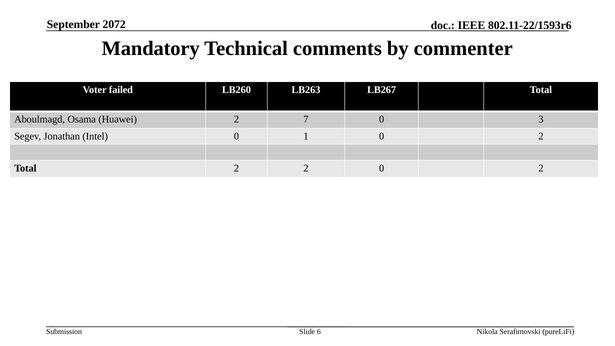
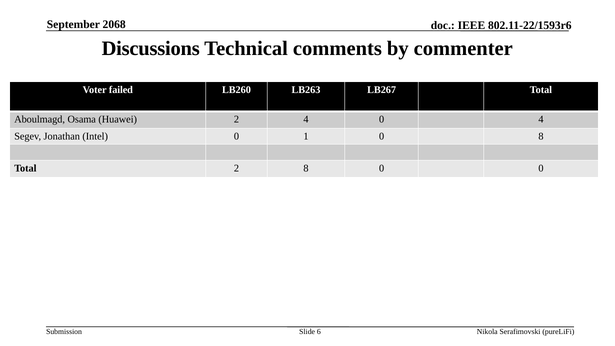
2072: 2072 -> 2068
Mandatory: Mandatory -> Discussions
2 7: 7 -> 4
0 3: 3 -> 4
1 0 2: 2 -> 8
2 2: 2 -> 8
2 at (541, 168): 2 -> 0
